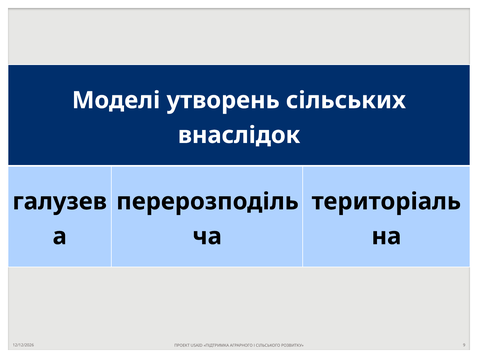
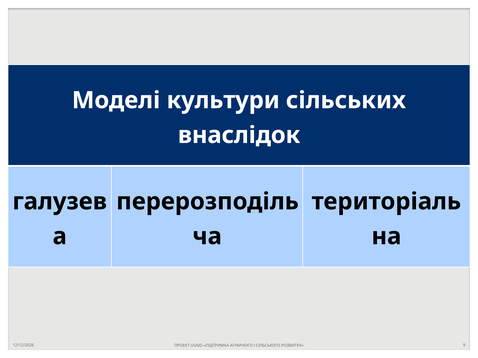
утворень: утворень -> культури
